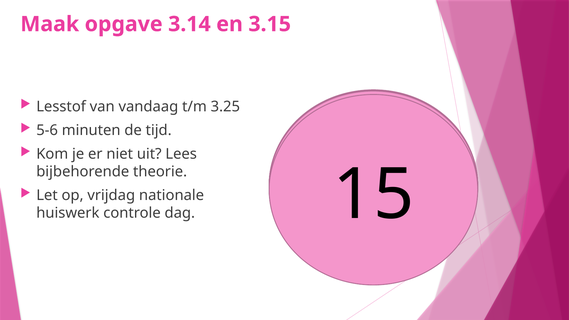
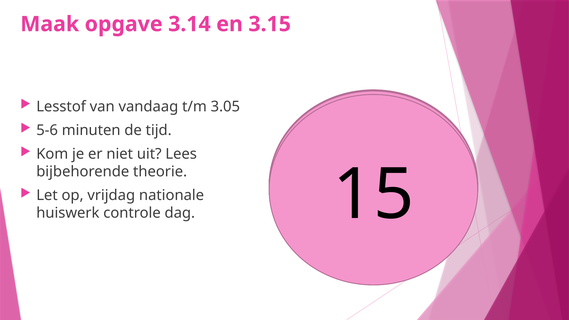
3.25: 3.25 -> 3.05
